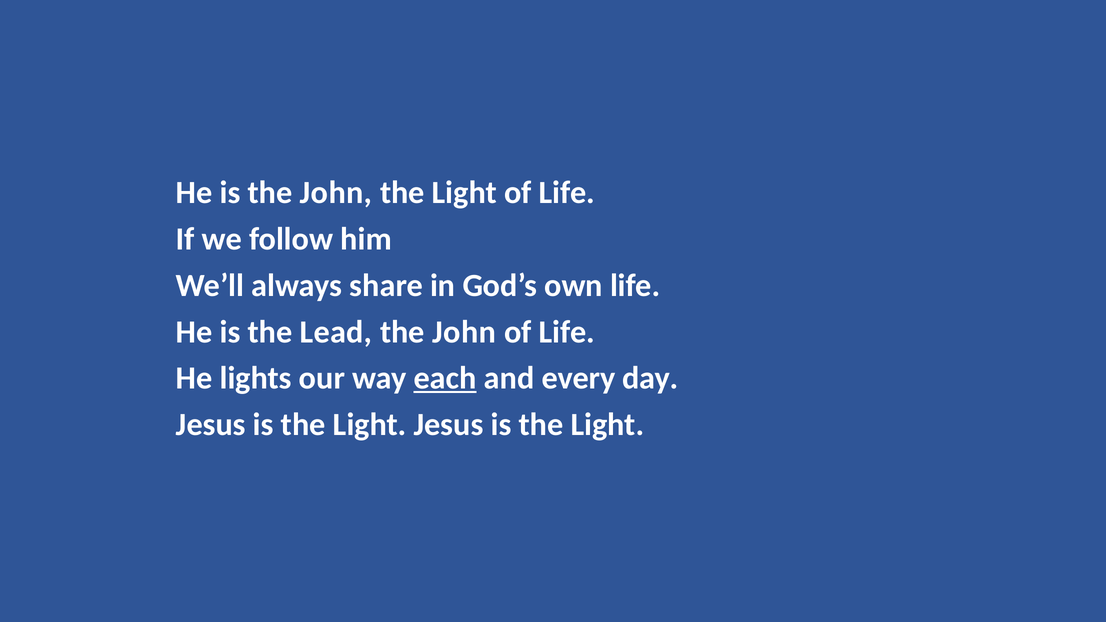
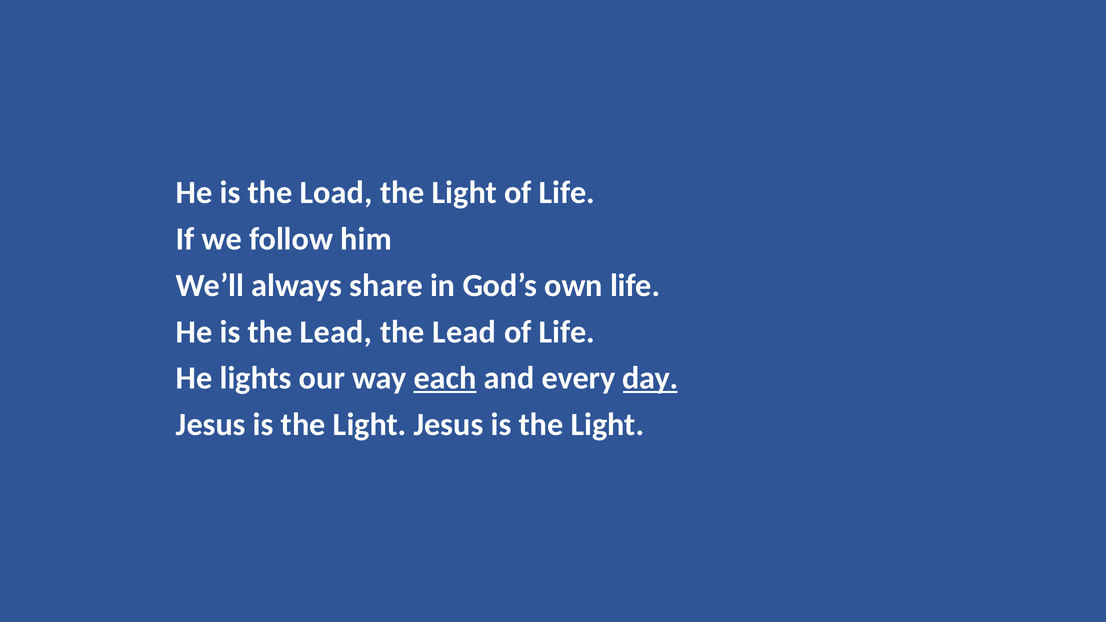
is the John: John -> Load
John at (464, 332): John -> Lead
day underline: none -> present
